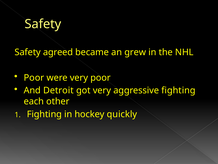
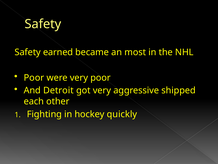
agreed: agreed -> earned
grew: grew -> most
aggressive fighting: fighting -> shipped
